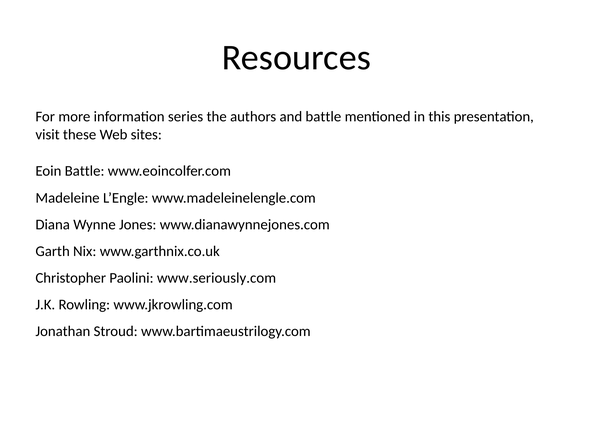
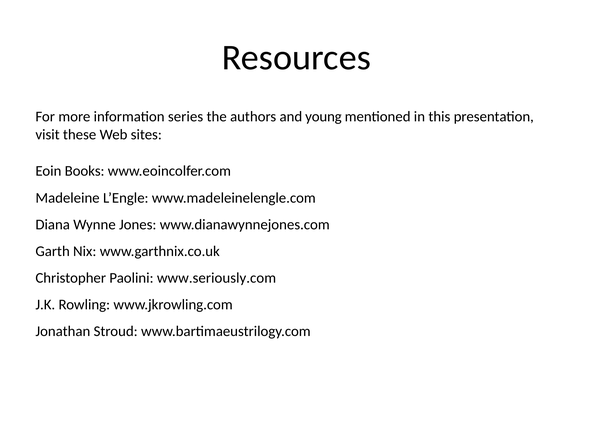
and battle: battle -> young
Eoin Battle: Battle -> Books
